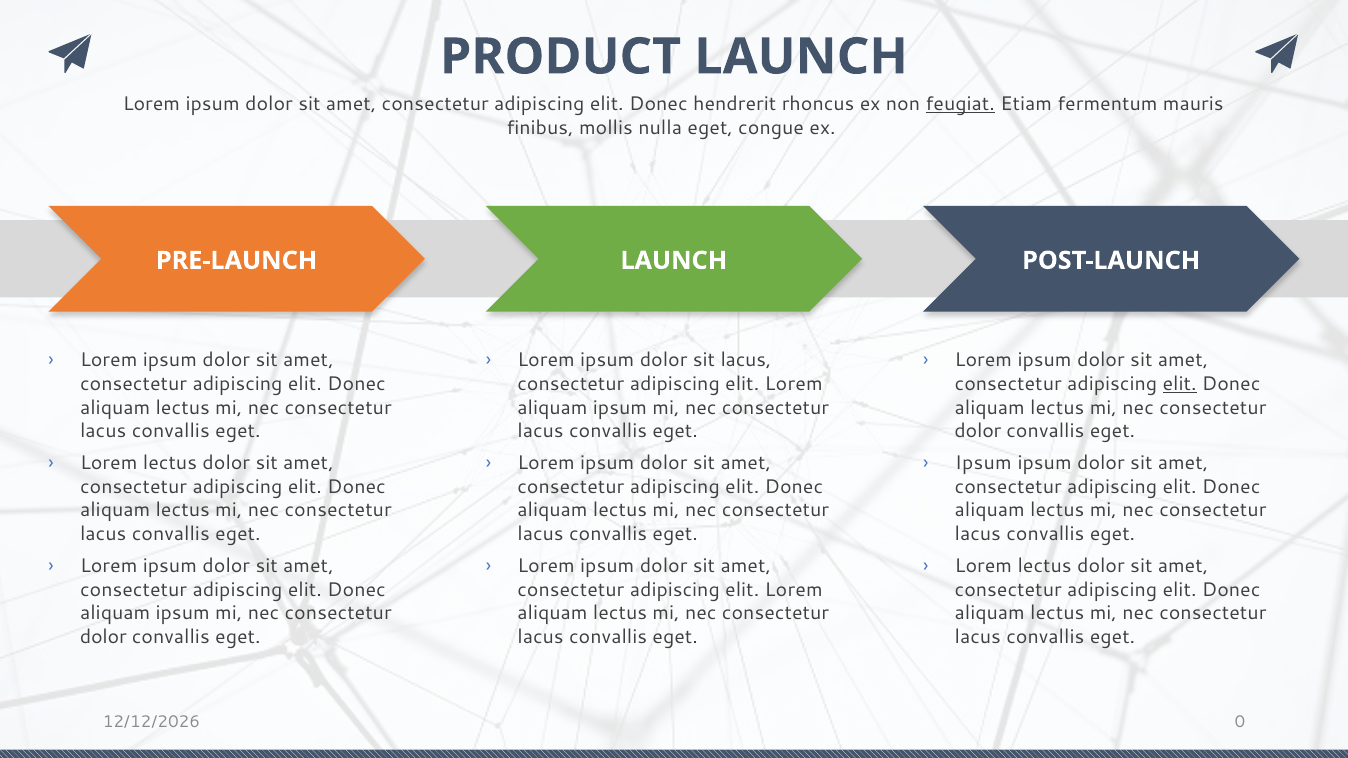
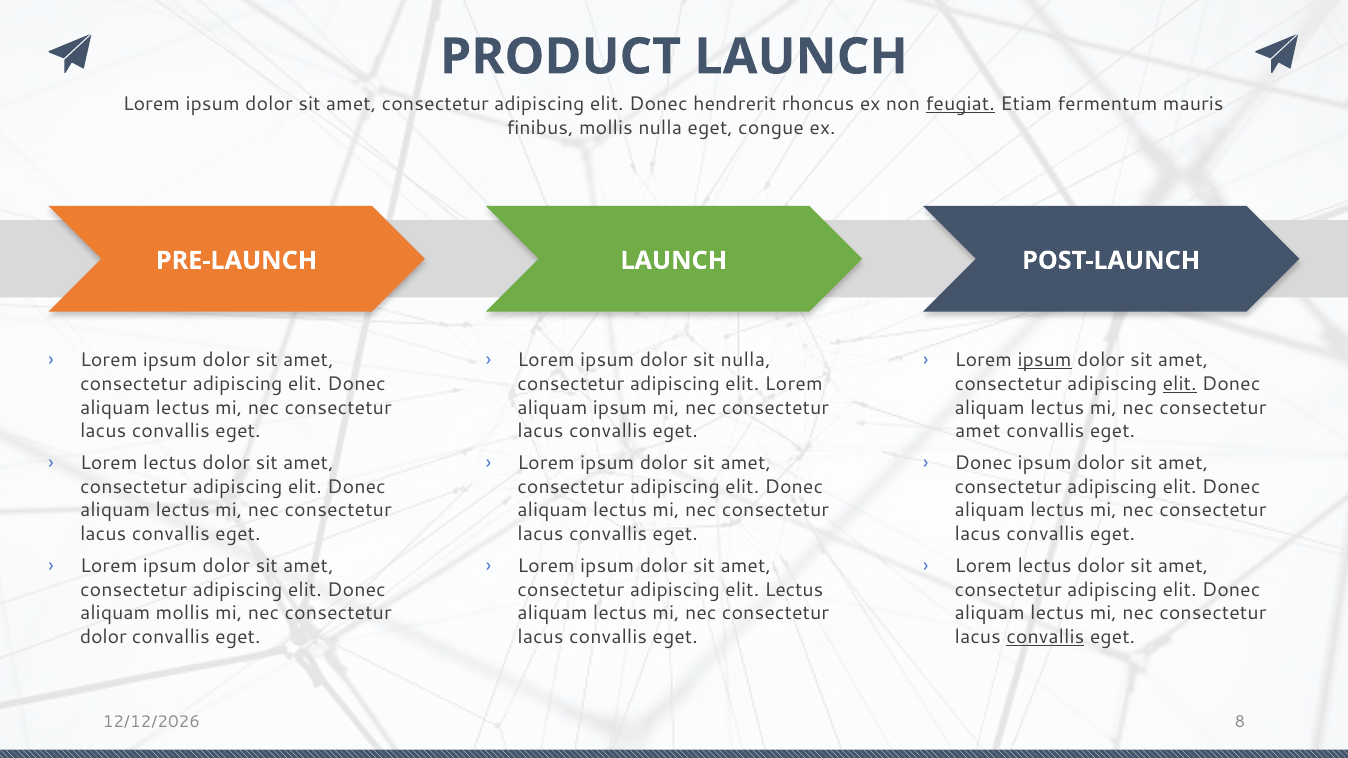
sit lacus: lacus -> nulla
ipsum at (1045, 360) underline: none -> present
dolor at (978, 431): dolor -> amet
Ipsum at (983, 463): Ipsum -> Donec
Lorem at (794, 590): Lorem -> Lectus
ipsum at (183, 613): ipsum -> mollis
convallis at (1045, 637) underline: none -> present
0: 0 -> 8
